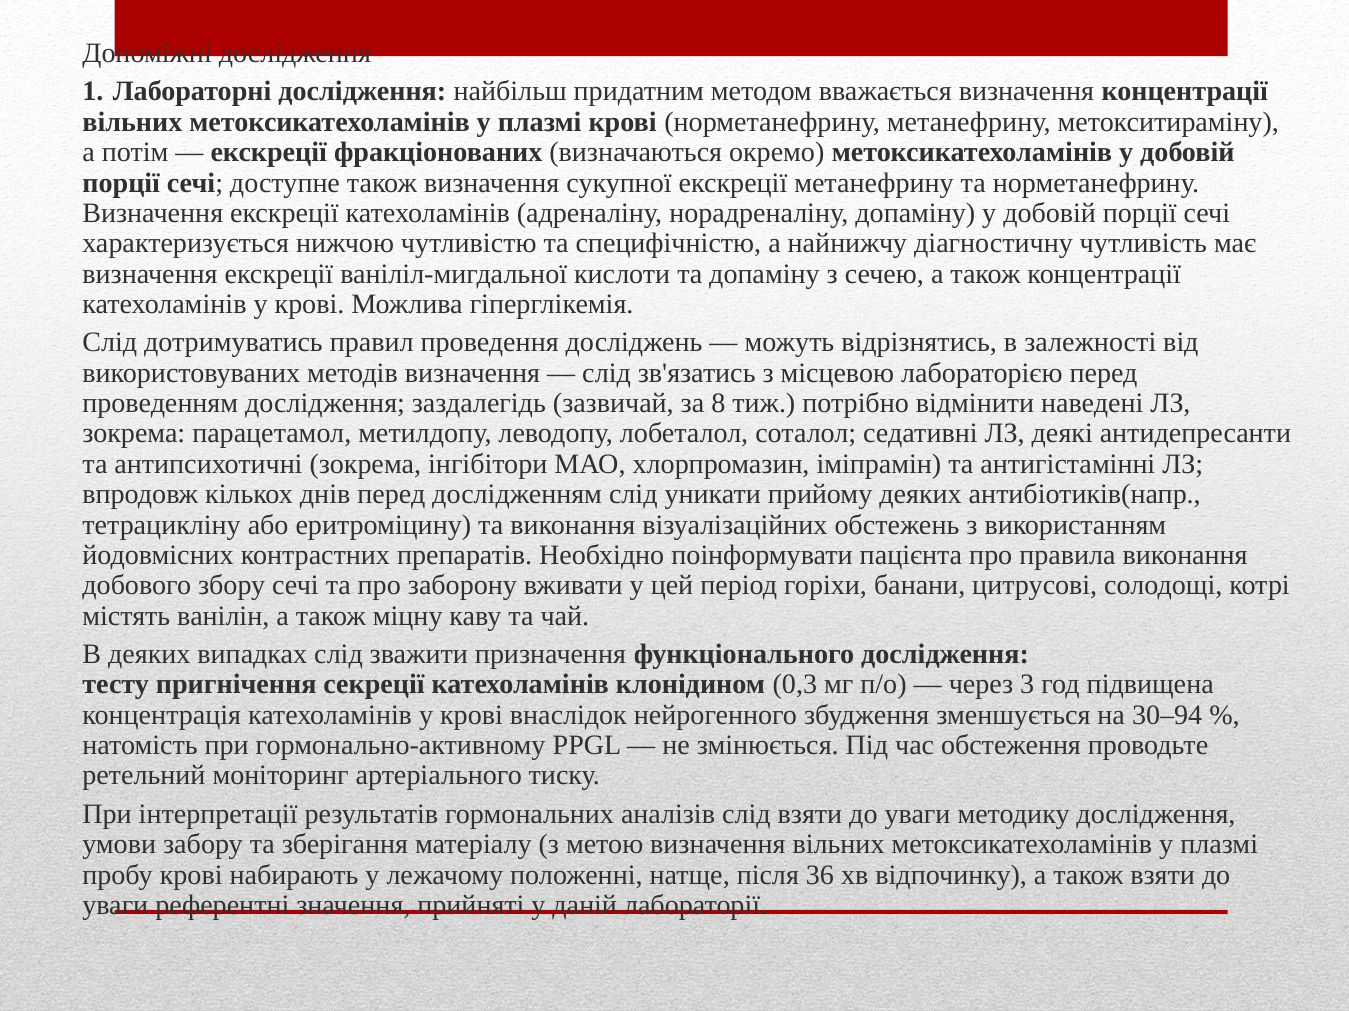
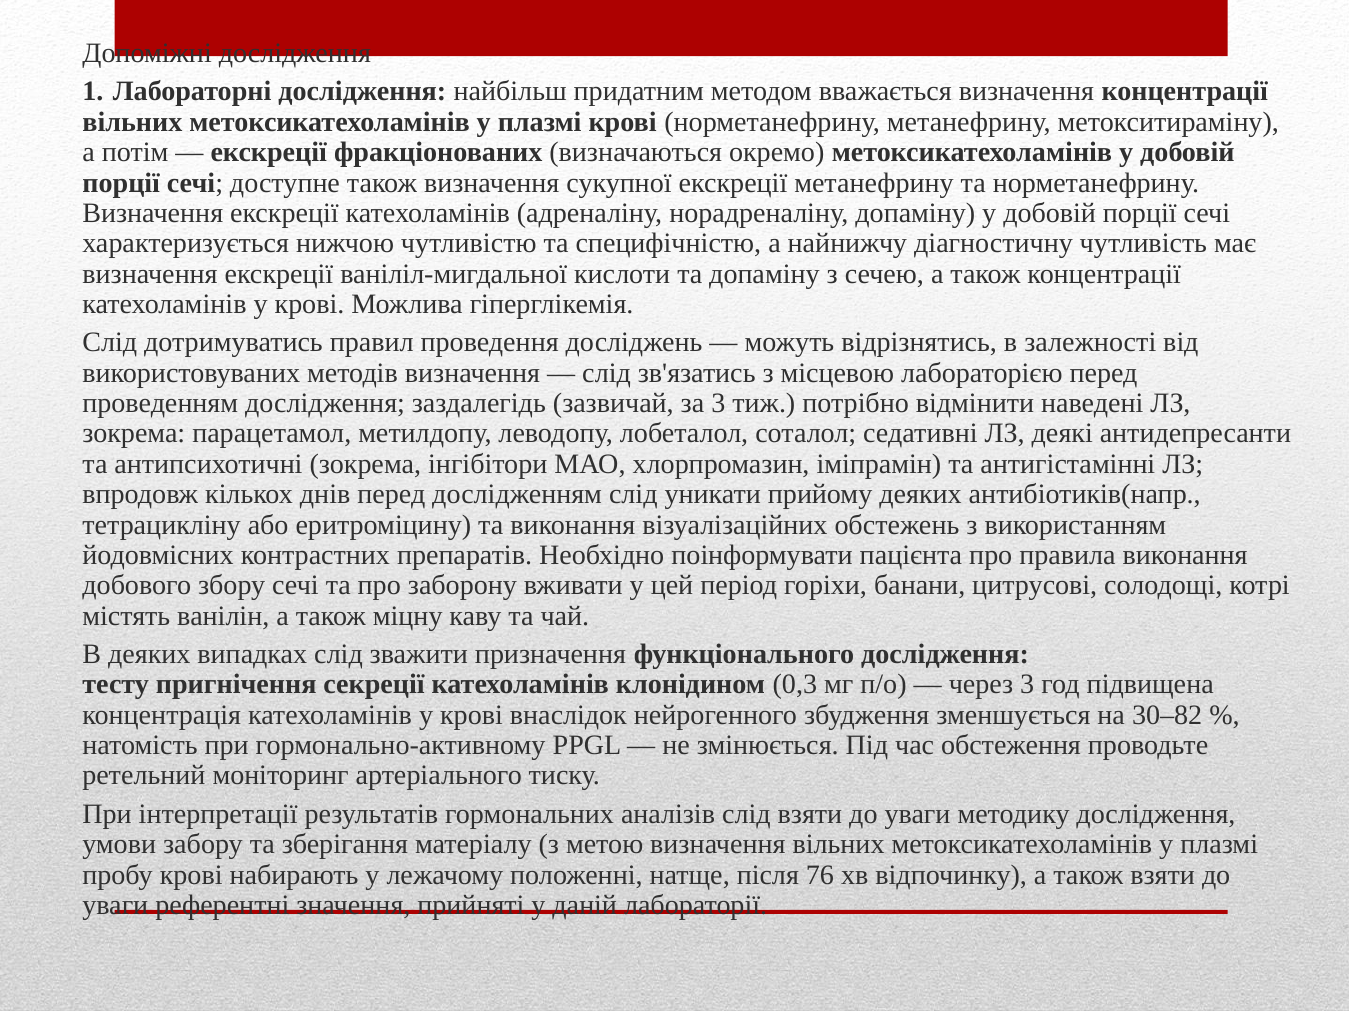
за 8: 8 -> 3
30–94: 30–94 -> 30–82
36: 36 -> 76
